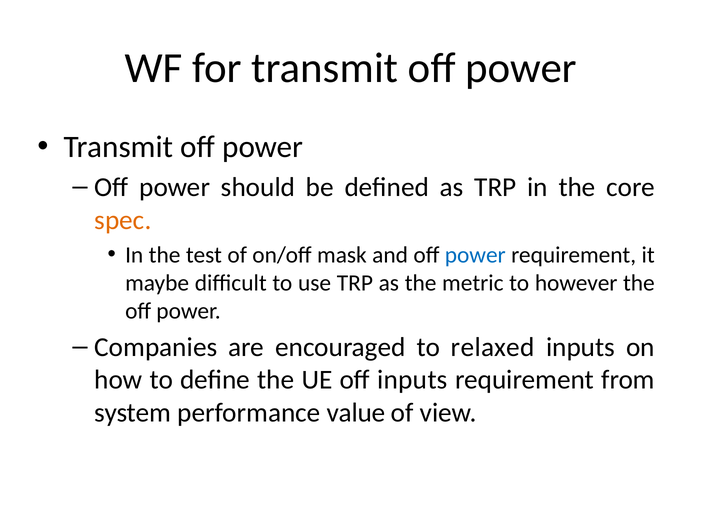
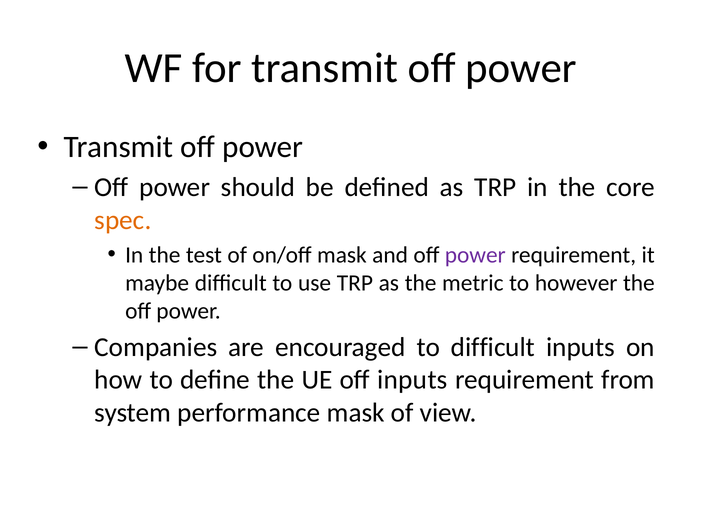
power at (475, 255) colour: blue -> purple
to relaxed: relaxed -> difficult
performance value: value -> mask
